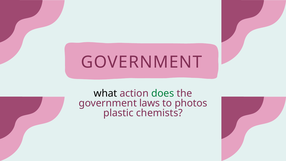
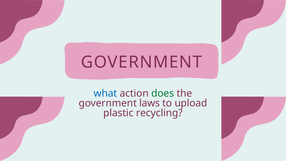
what colour: black -> blue
photos: photos -> upload
chemists: chemists -> recycling
